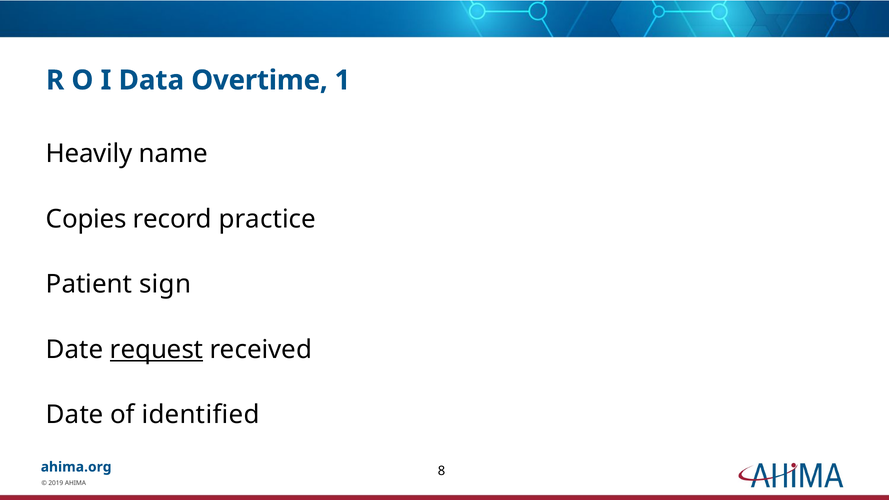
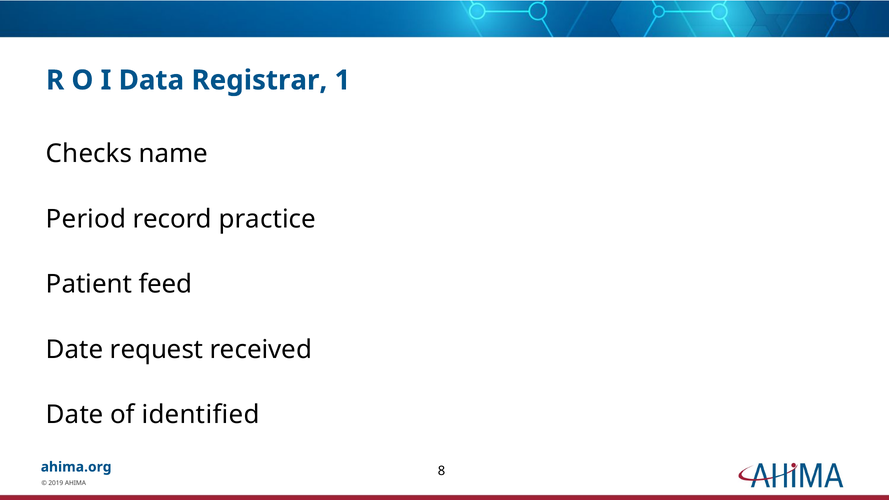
Overtime: Overtime -> Registrar
Heavily: Heavily -> Checks
Copies: Copies -> Period
sign: sign -> feed
request underline: present -> none
